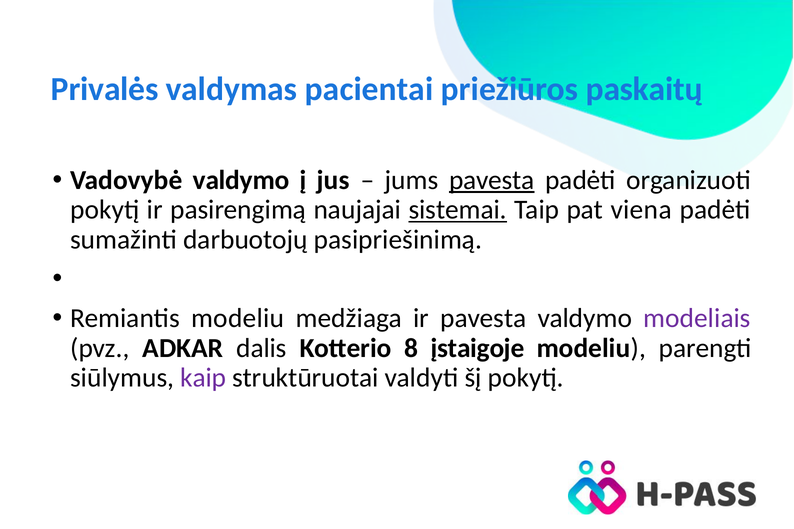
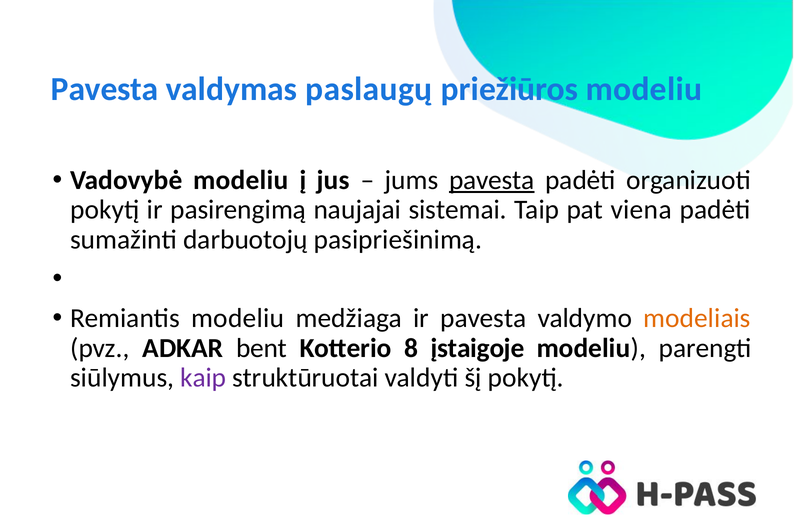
Privalės at (105, 89): Privalės -> Pavesta
pacientai: pacientai -> paslaugų
priežiūros paskaitų: paskaitų -> modeliu
Vadovybė valdymo: valdymo -> modeliu
sistemai underline: present -> none
modeliais colour: purple -> orange
dalis: dalis -> bent
